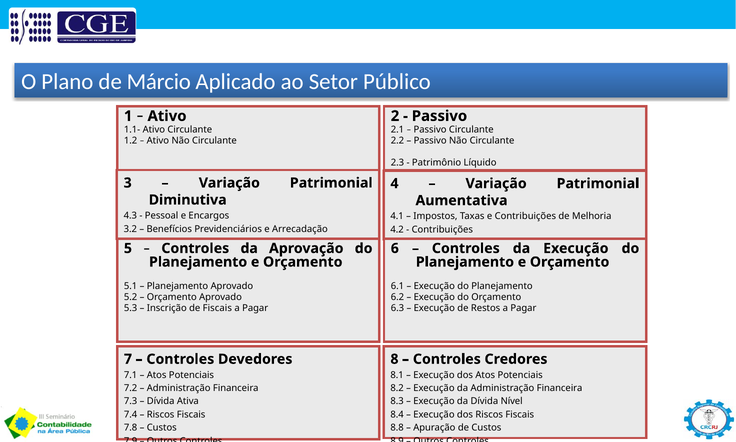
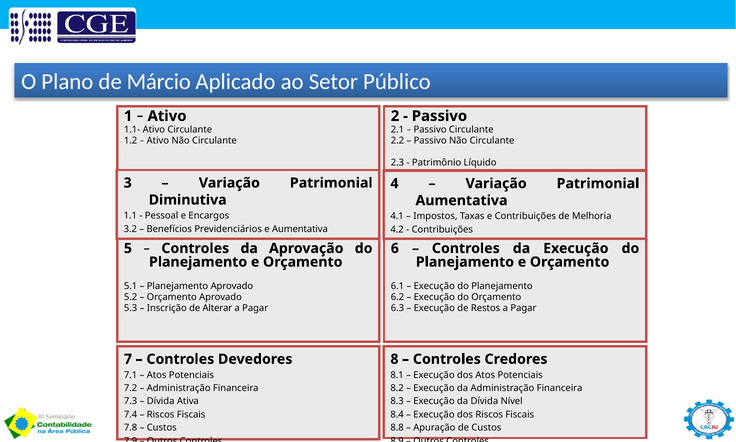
4.3: 4.3 -> 1.1
e Arrecadação: Arrecadação -> Aumentativa
de Fiscais: Fiscais -> Alterar
